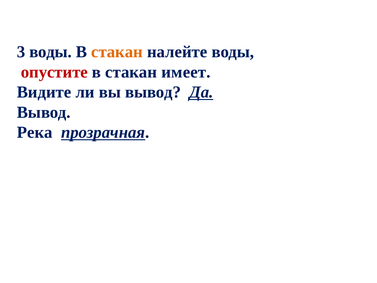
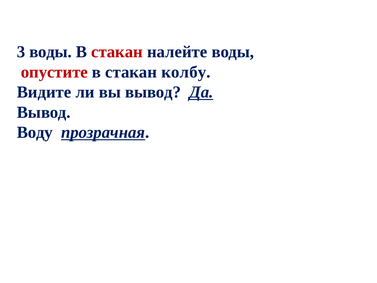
стакан at (117, 52) colour: orange -> red
имеет: имеет -> колбу
Река: Река -> Воду
